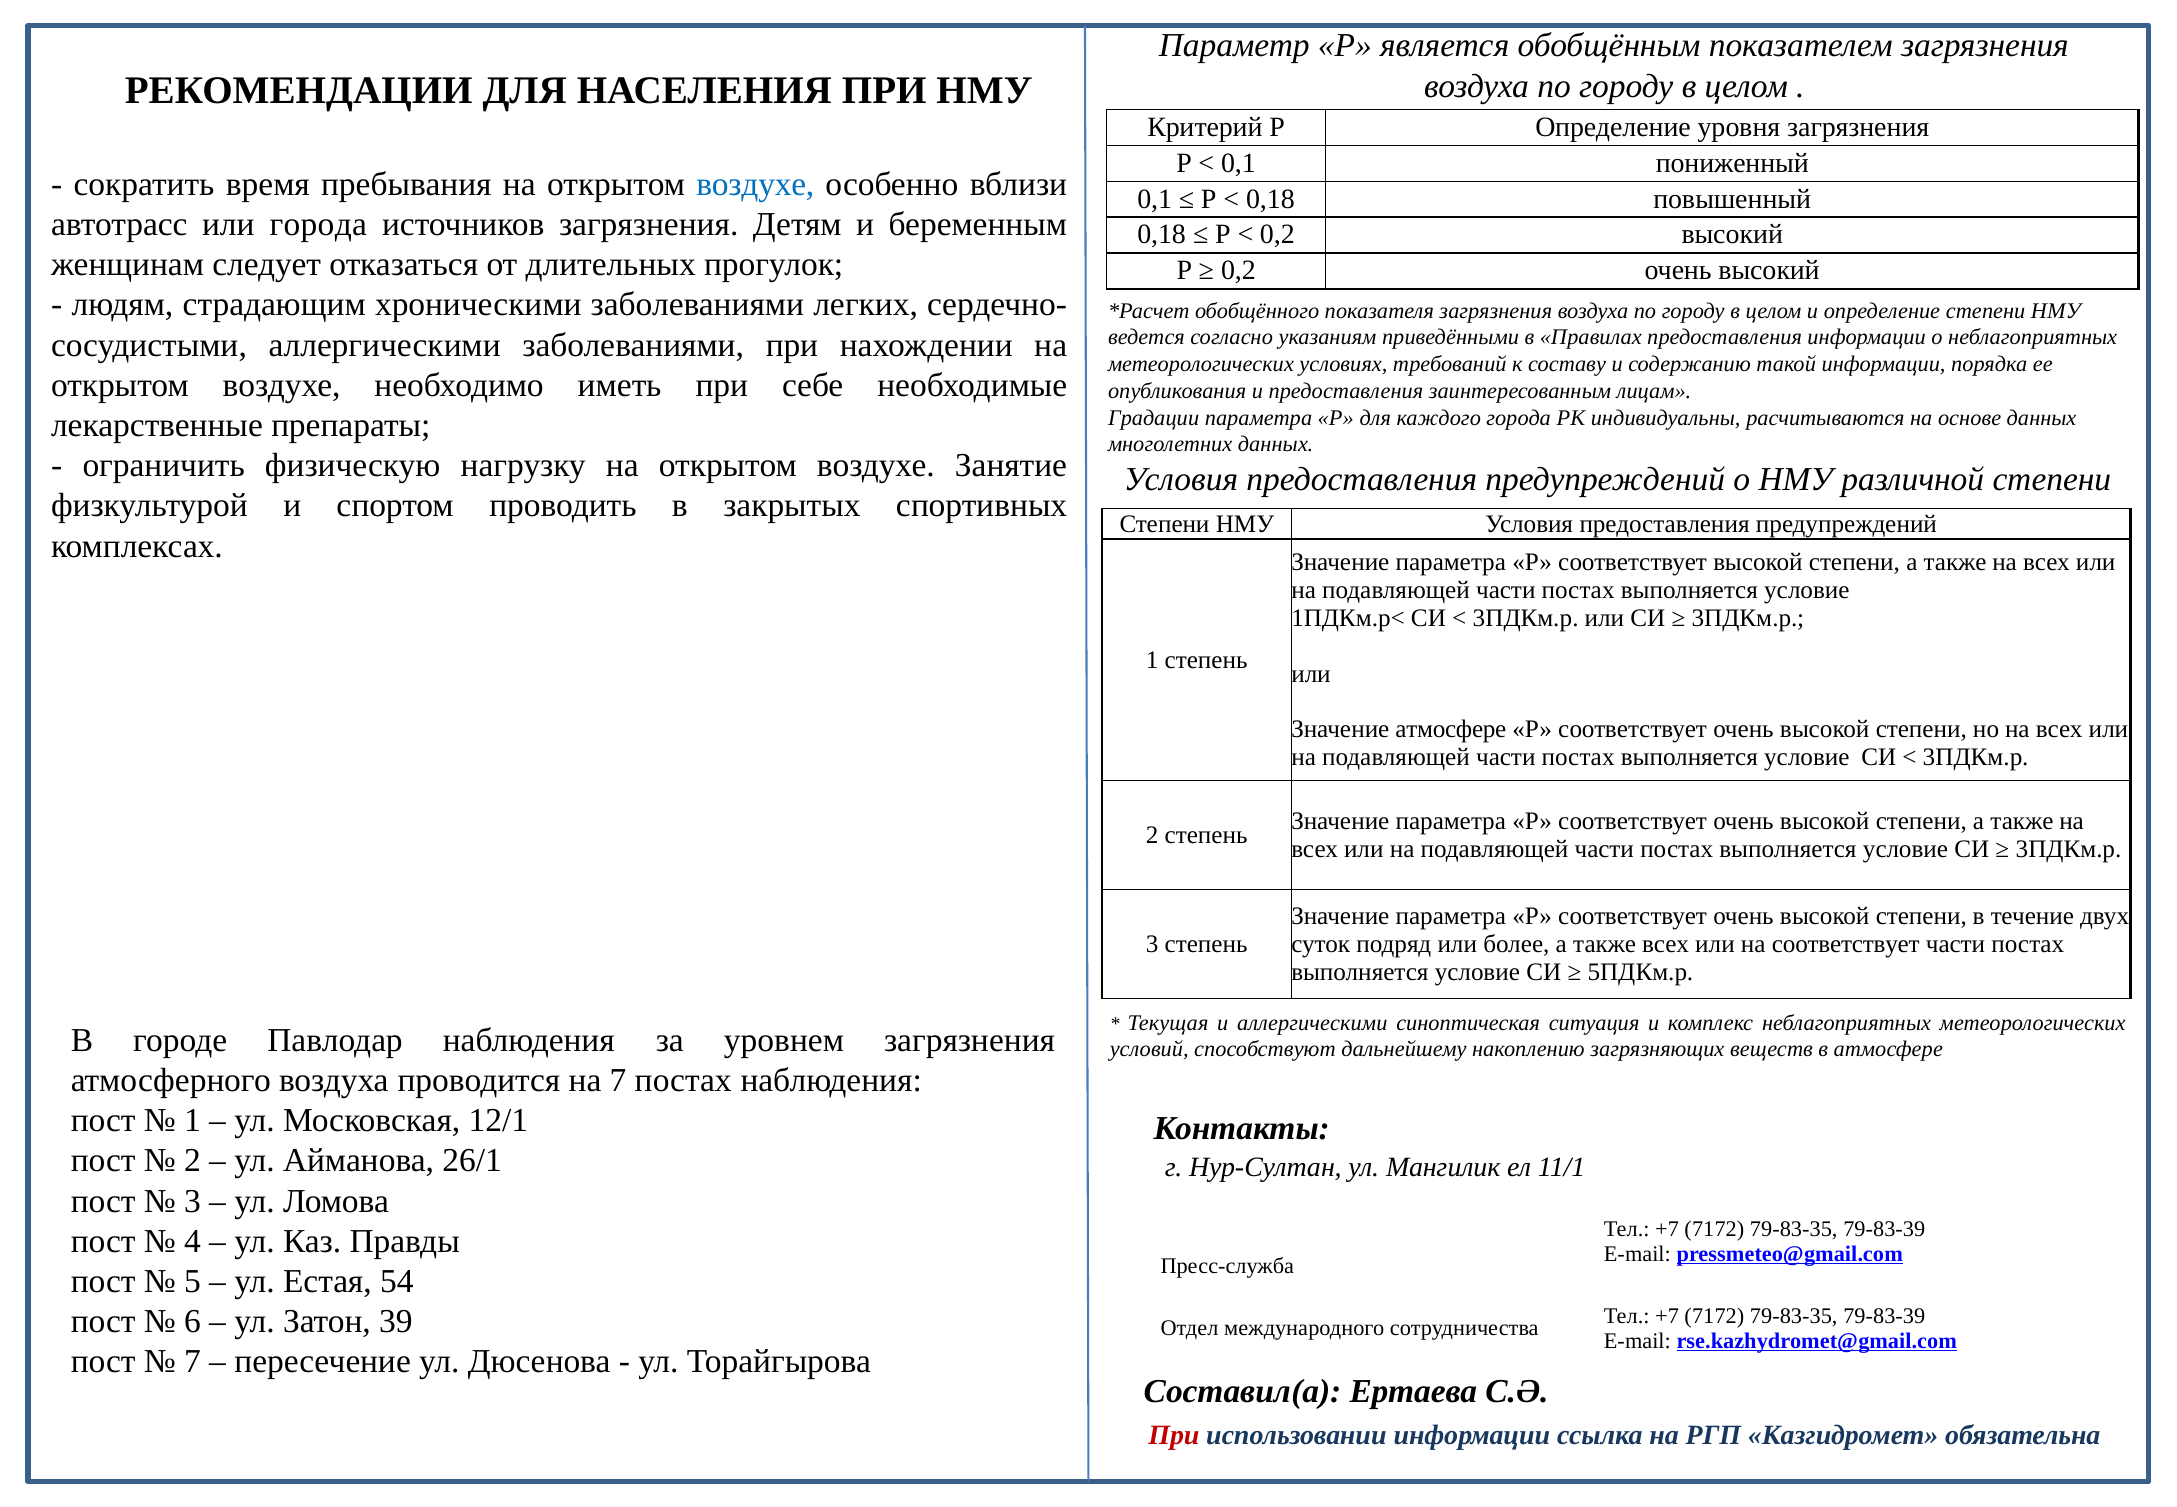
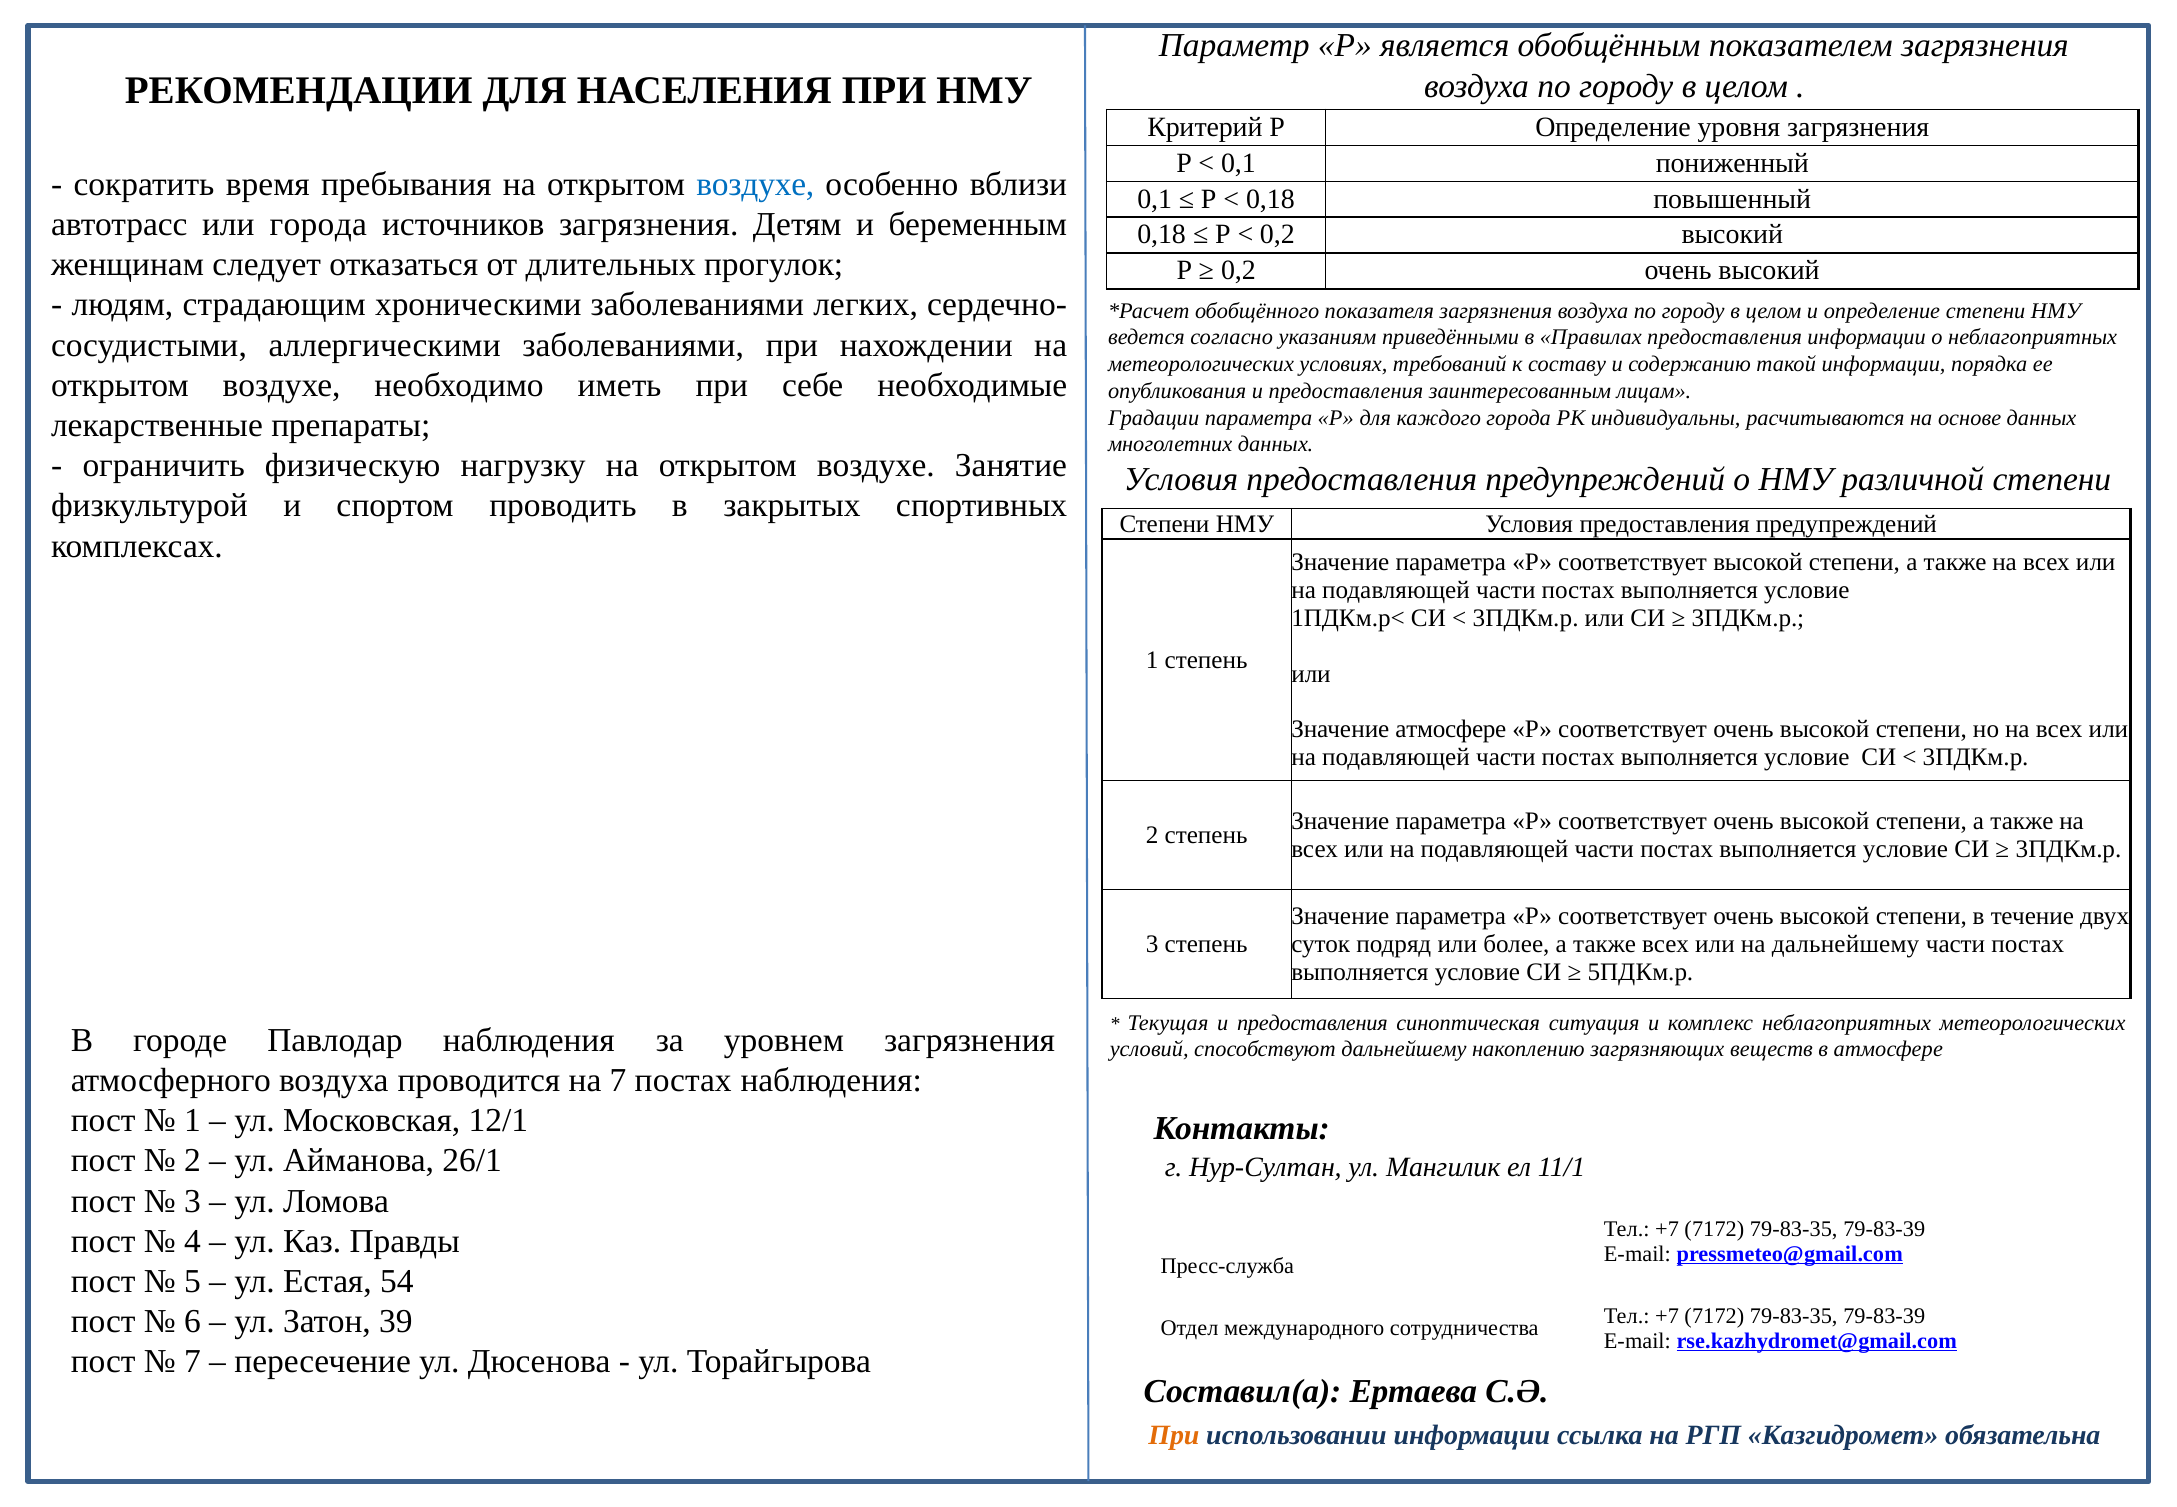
на соответствует: соответствует -> дальнейшему
Текущая и аллергическими: аллергическими -> предоставления
При at (1174, 1435) colour: red -> orange
